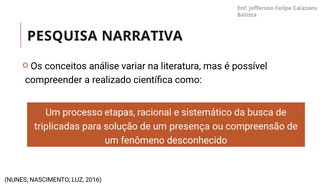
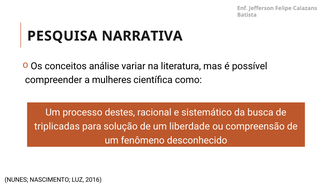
realizado: realizado -> mulheres
etapas: etapas -> destes
presença: presença -> liberdade
